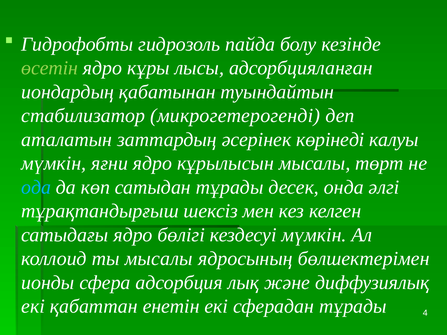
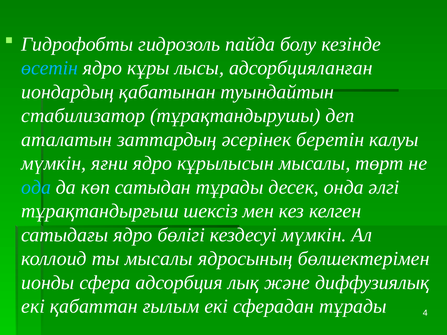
өсетін colour: light green -> light blue
микрогетерогенді: микрогетерогенді -> тұрақтандырушы
көрінеді: көрінеді -> беретін
енетін: енетін -> ғылым
